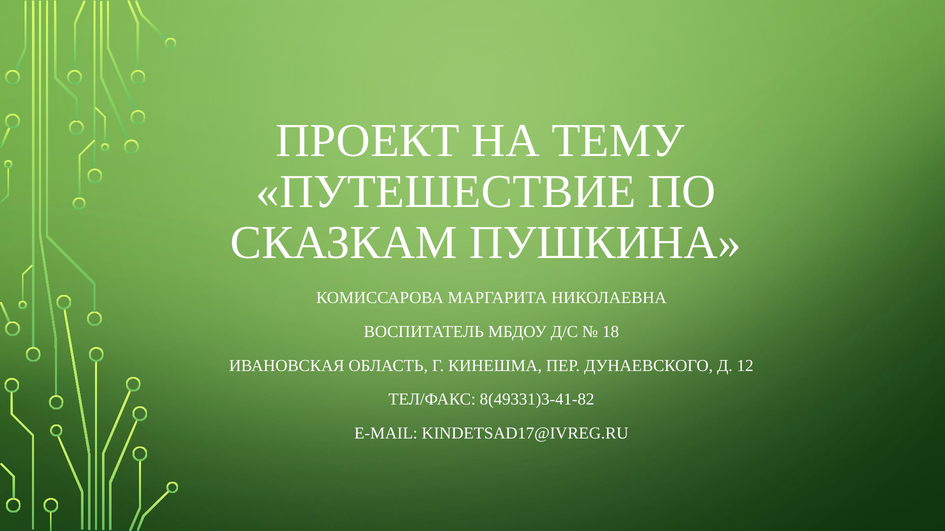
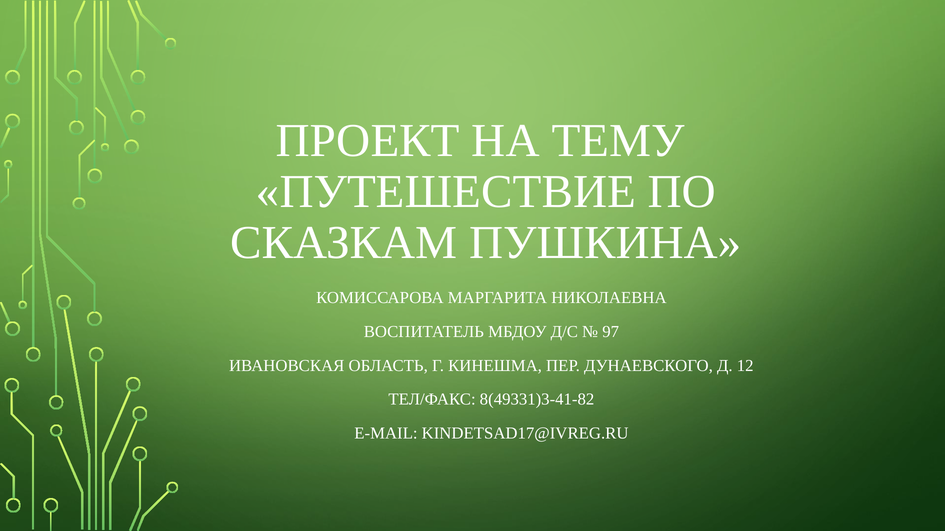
18: 18 -> 97
